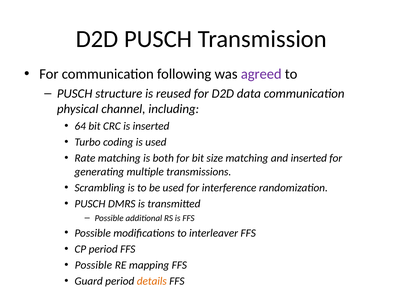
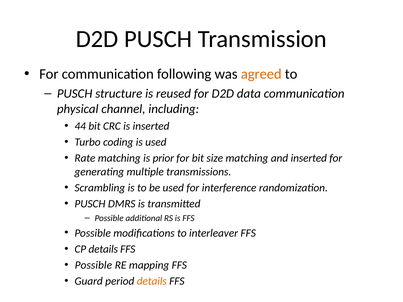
agreed colour: purple -> orange
64: 64 -> 44
both: both -> prior
CP period: period -> details
